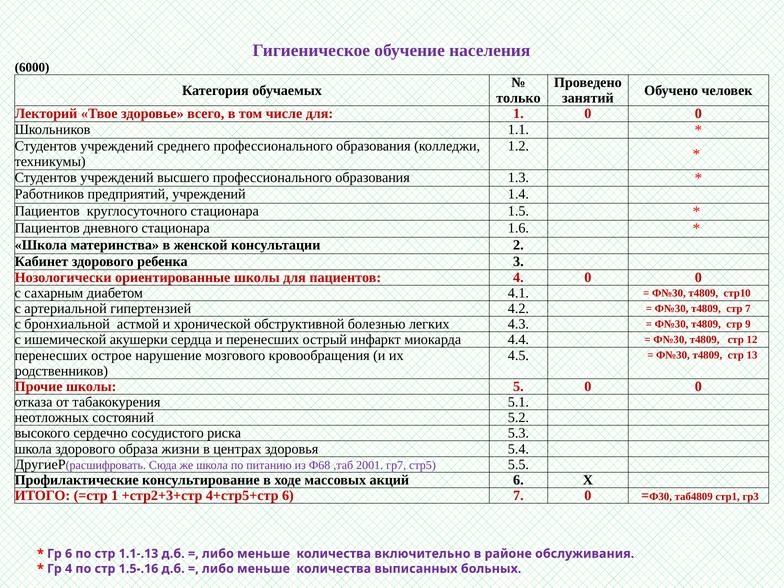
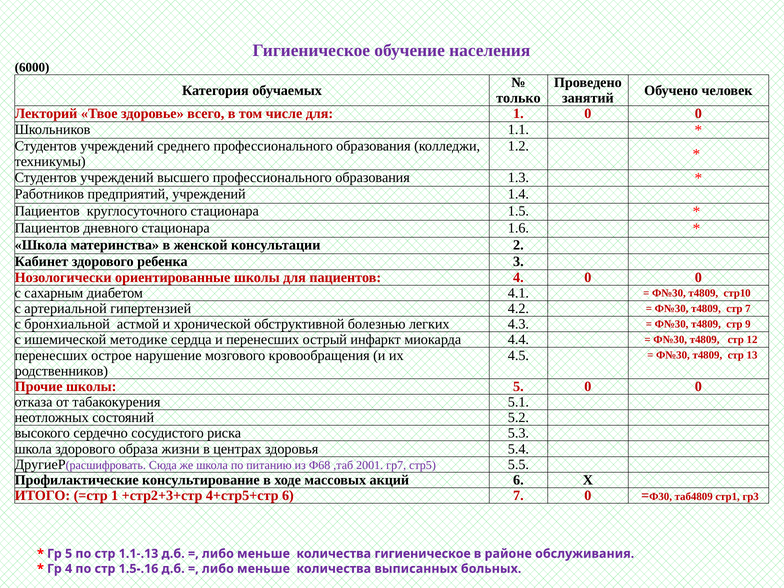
акушерки: акушерки -> методике
Гр 6: 6 -> 5
количества включительно: включительно -> гигиеническое
